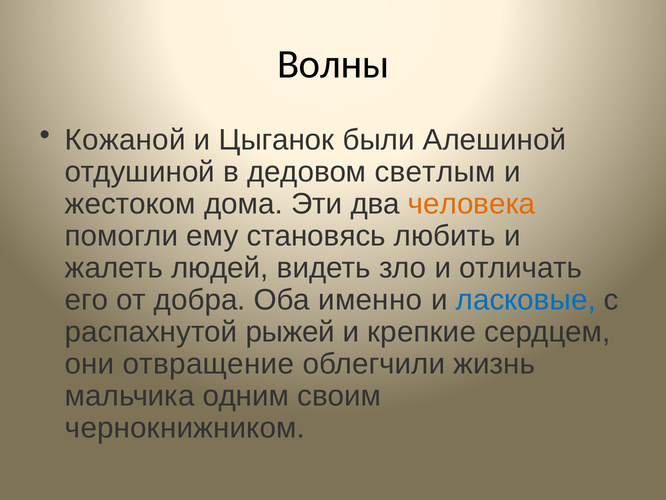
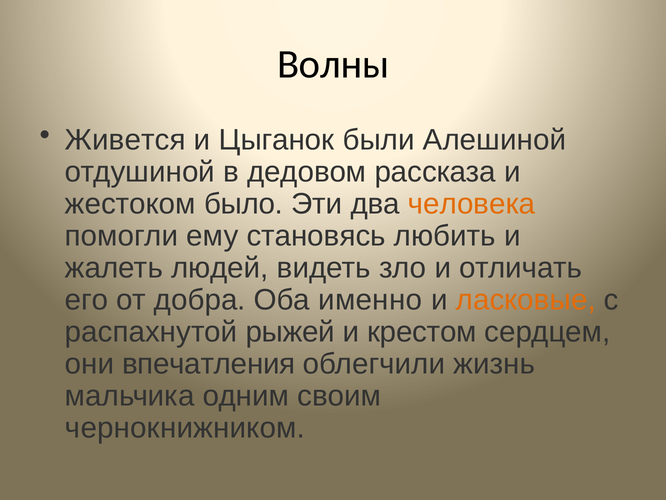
Кожаной: Кожаной -> Живется
светлым: светлым -> рассказа
дома: дома -> было
ласковые colour: blue -> orange
крепкие: крепкие -> крестом
отвращение: отвращение -> впечатления
